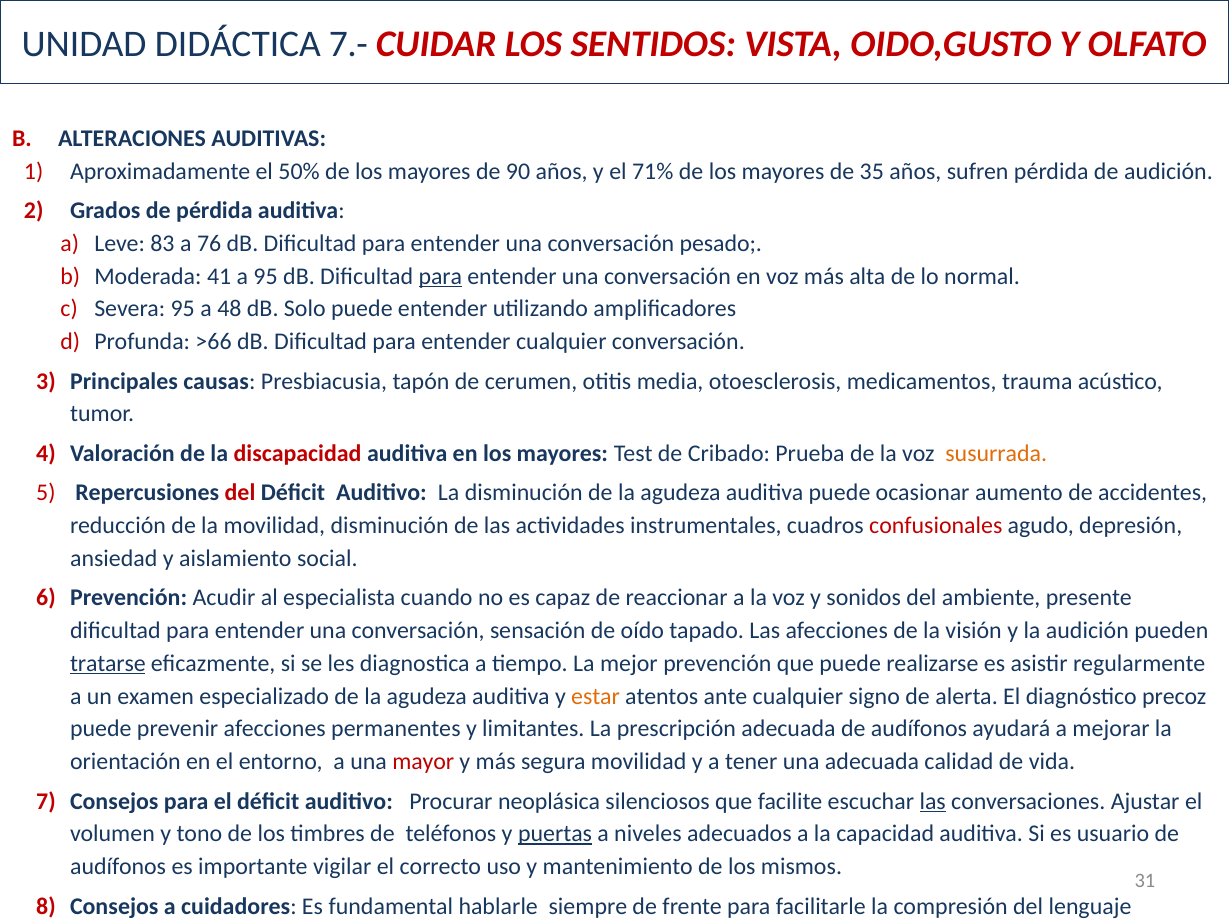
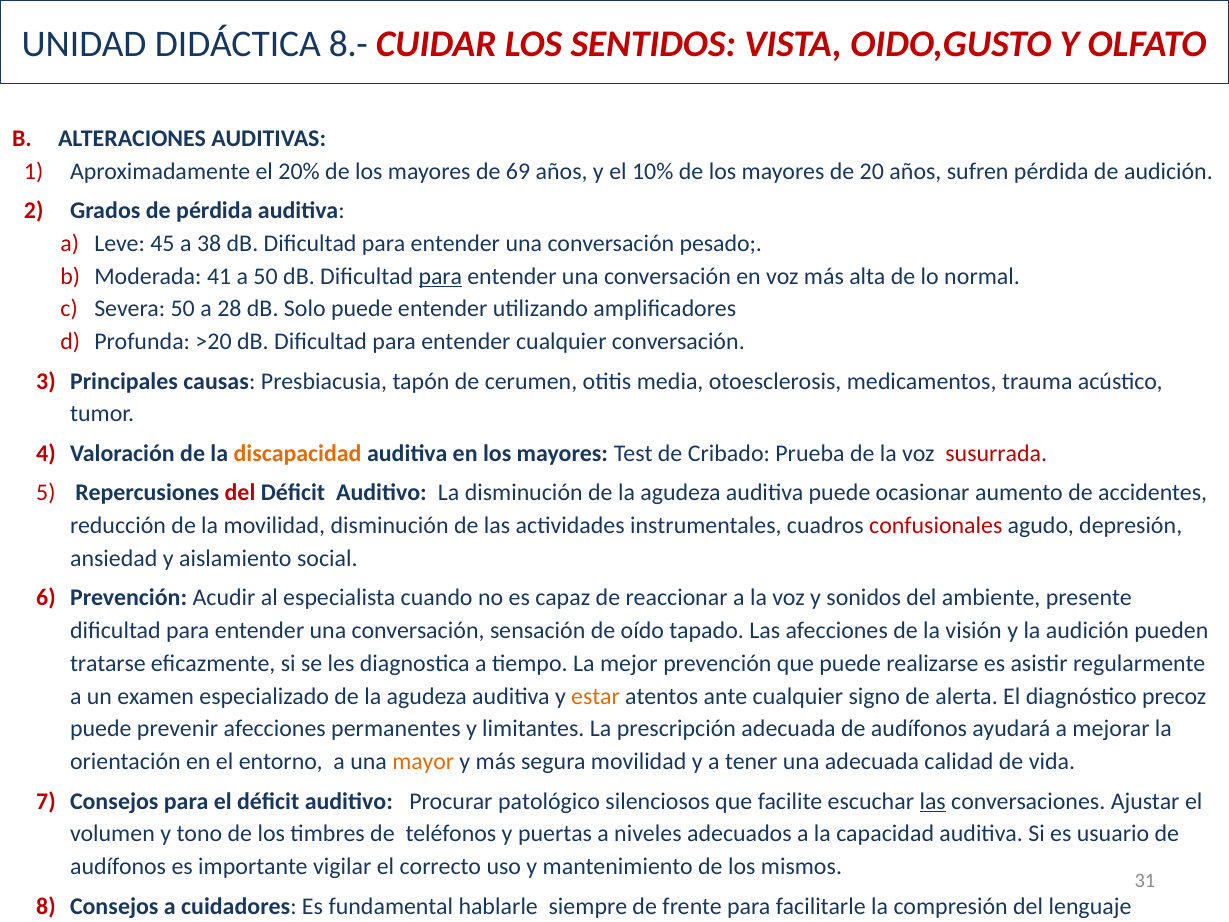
7.-: 7.- -> 8.-
50%: 50% -> 20%
90: 90 -> 69
71%: 71% -> 10%
35: 35 -> 20
83: 83 -> 45
76: 76 -> 38
a 95: 95 -> 50
Severa 95: 95 -> 50
48: 48 -> 28
>66: >66 -> >20
discapacidad colour: red -> orange
susurrada colour: orange -> red
tratarse underline: present -> none
mayor colour: red -> orange
neoplásica: neoplásica -> patológico
puertas underline: present -> none
